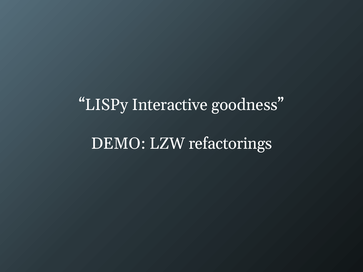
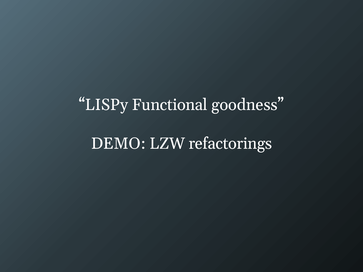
Interactive: Interactive -> Functional
